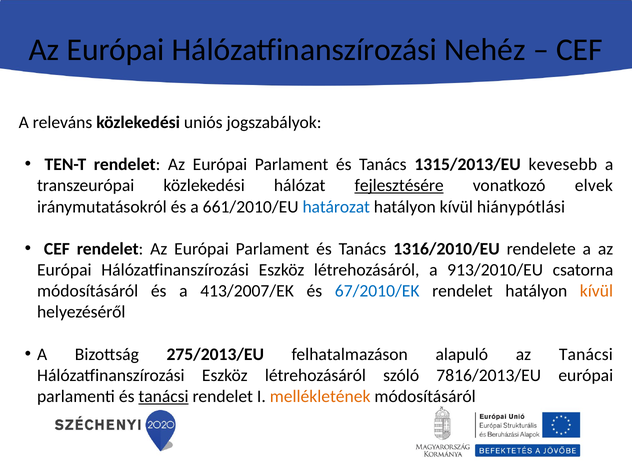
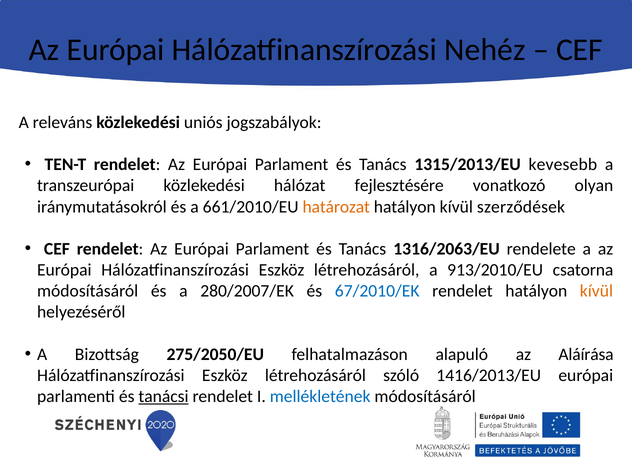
fejlesztésére underline: present -> none
elvek: elvek -> olyan
határozat colour: blue -> orange
hiánypótlási: hiánypótlási -> szerződések
1316/2010/EU: 1316/2010/EU -> 1316/2063/EU
413/2007/EK: 413/2007/EK -> 280/2007/EK
275/2013/EU: 275/2013/EU -> 275/2050/EU
az Tanácsi: Tanácsi -> Aláírása
7816/2013/EU: 7816/2013/EU -> 1416/2013/EU
mellékletének colour: orange -> blue
